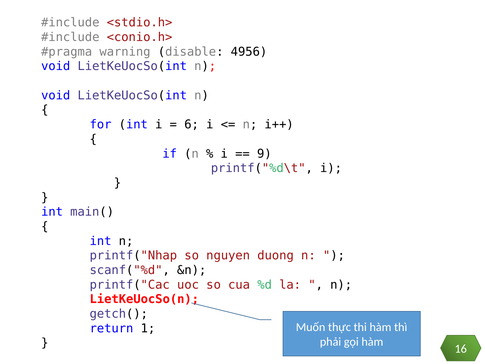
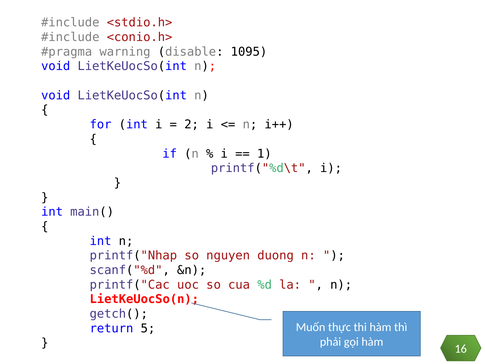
4956: 4956 -> 1095
6: 6 -> 2
9: 9 -> 1
1: 1 -> 5
